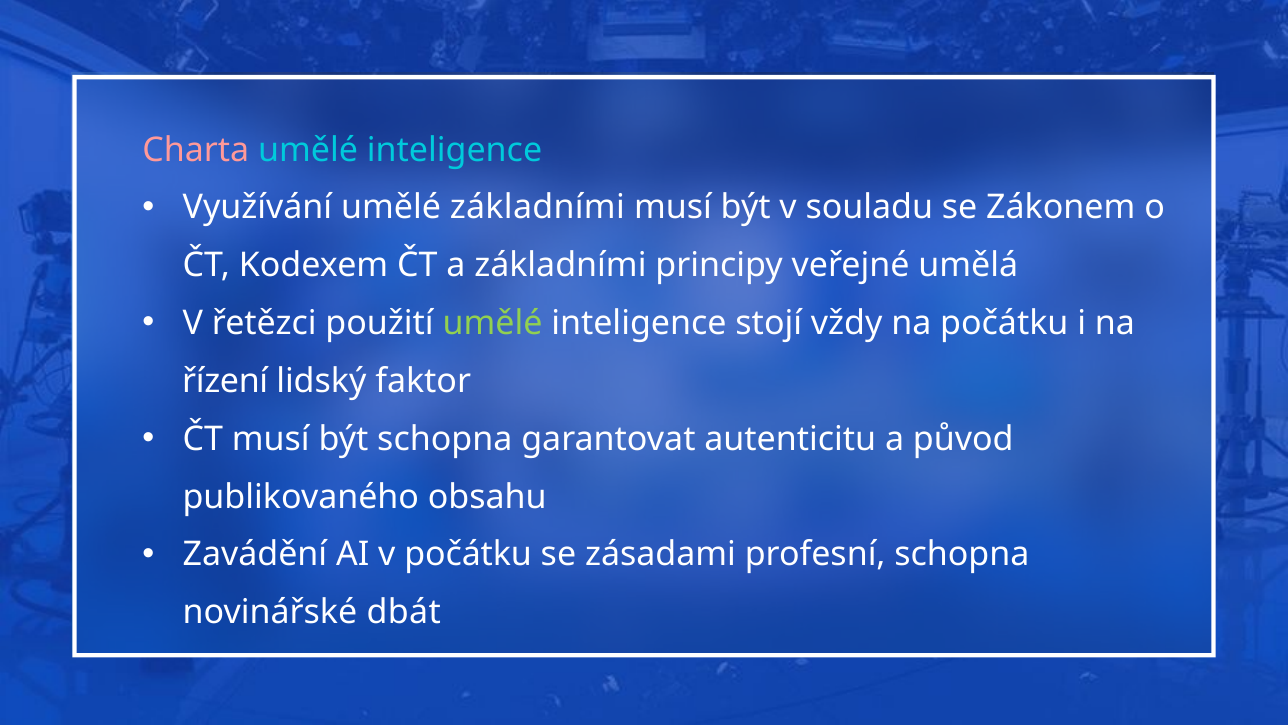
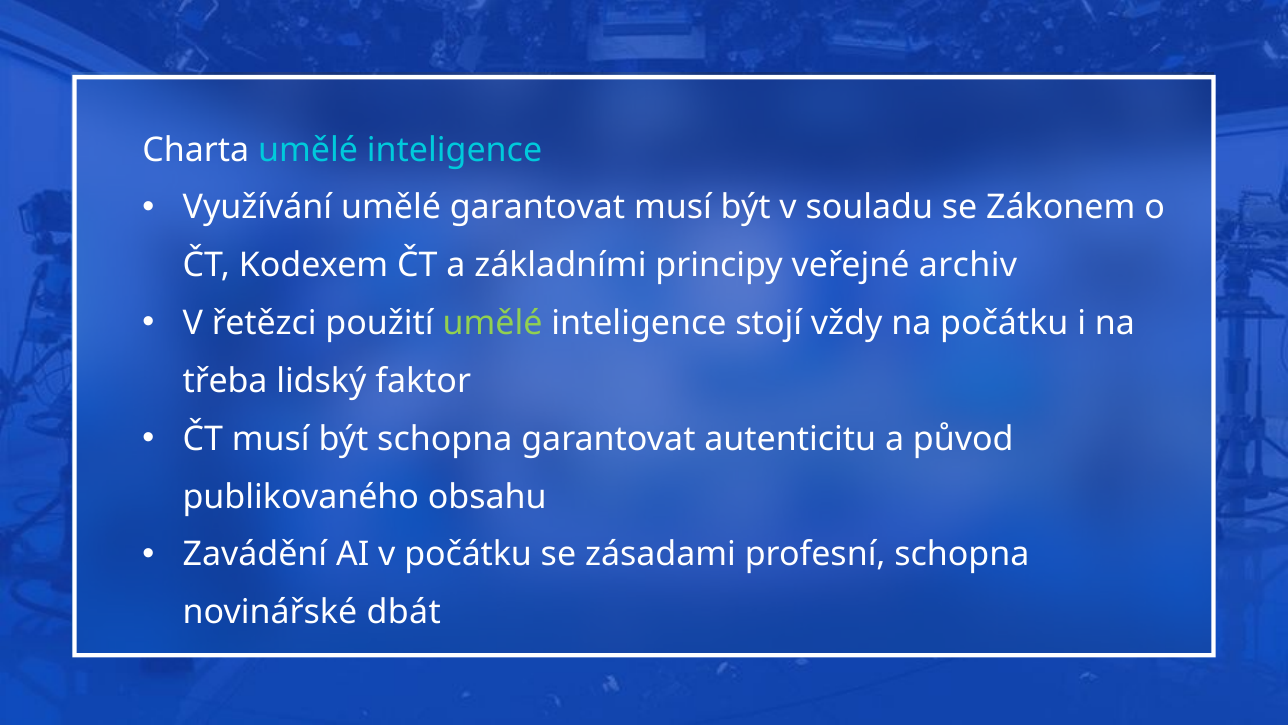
Charta colour: pink -> white
umělé základními: základními -> garantovat
umělá: umělá -> archiv
řízení: řízení -> třeba
